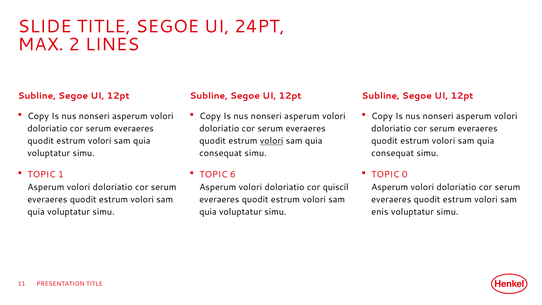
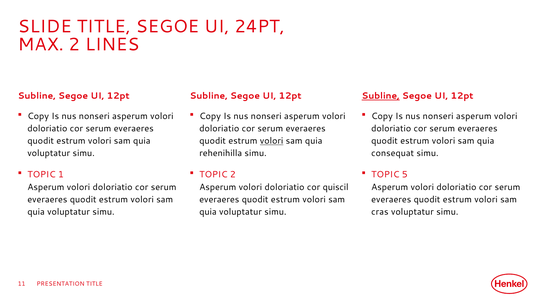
Subline at (381, 96) underline: none -> present
consequat at (221, 153): consequat -> rehenihilla
TOPIC 6: 6 -> 2
0: 0 -> 5
enis: enis -> cras
